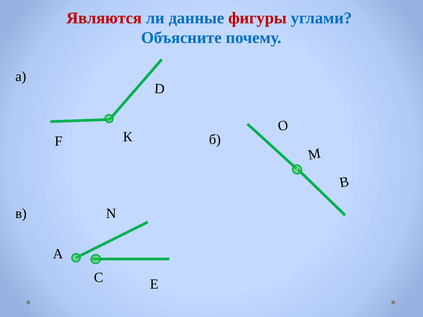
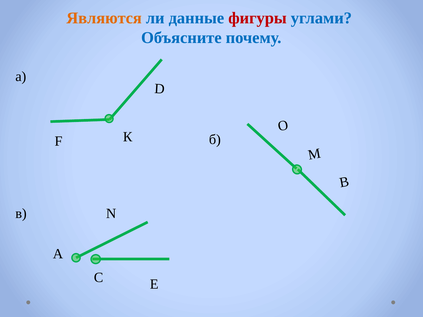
Являются colour: red -> orange
